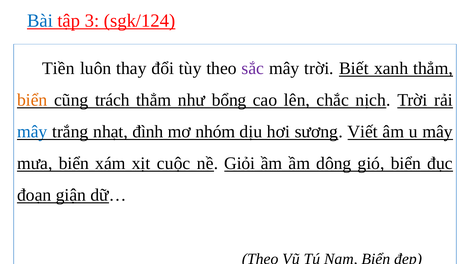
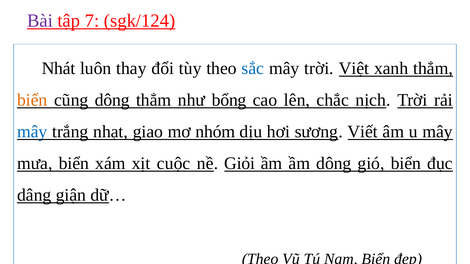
Bài colour: blue -> purple
3: 3 -> 7
Tiền: Tiền -> Nhát
sắc colour: purple -> blue
Biết: Biết -> Việt
cũng trách: trách -> dông
đình: đình -> giao
đoạn: đoạn -> dâng
